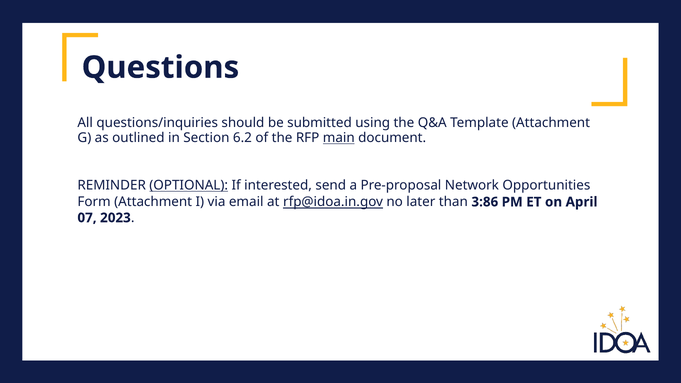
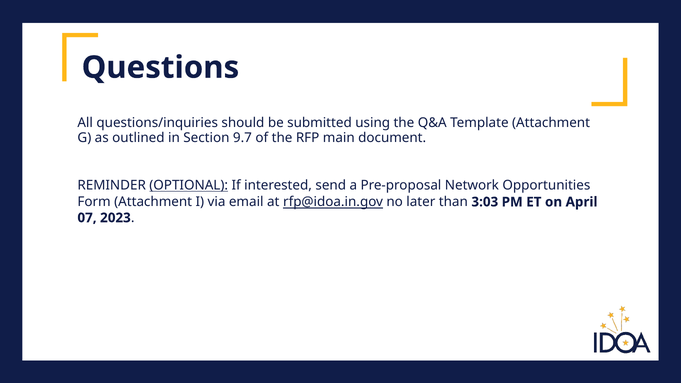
6.2: 6.2 -> 9.7
main underline: present -> none
3:86: 3:86 -> 3:03
